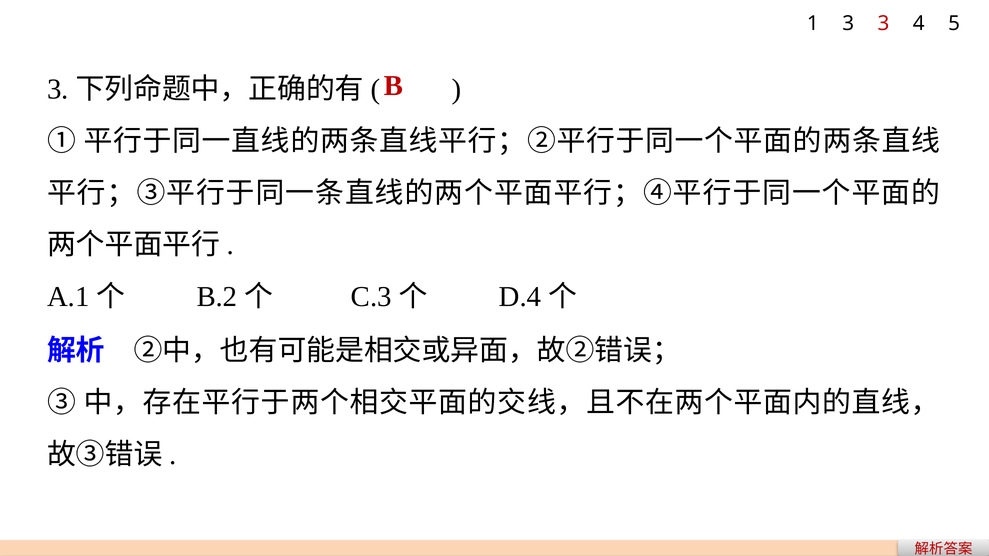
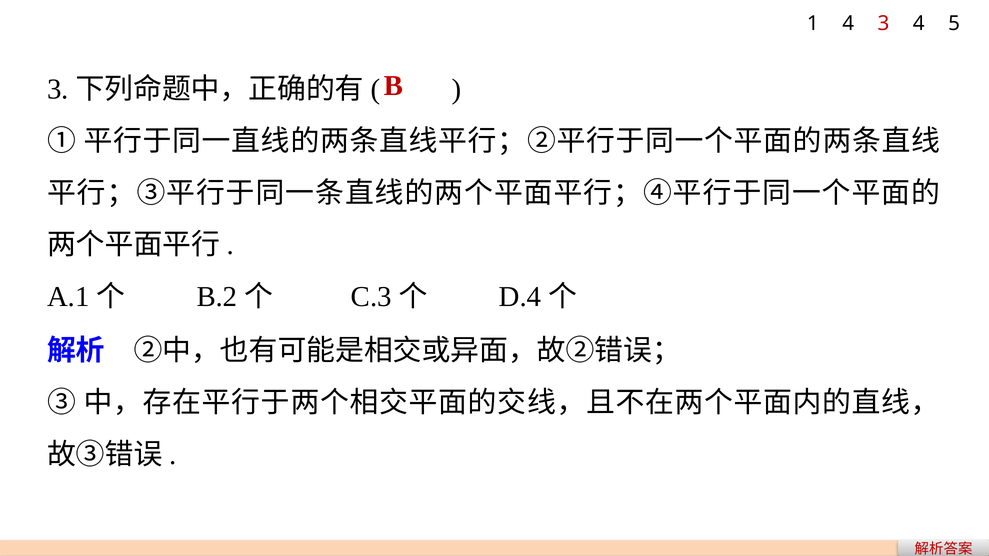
1 3: 3 -> 4
